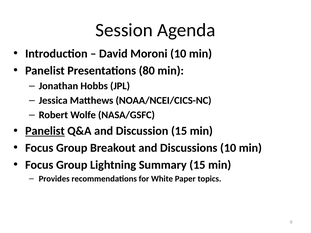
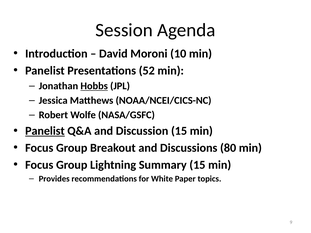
80: 80 -> 52
Hobbs underline: none -> present
Discussions 10: 10 -> 80
